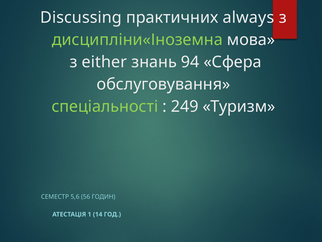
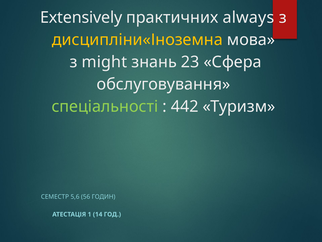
Discussing: Discussing -> Extensively
дисципліни«Іноземна colour: light green -> yellow
either: either -> might
94: 94 -> 23
249: 249 -> 442
